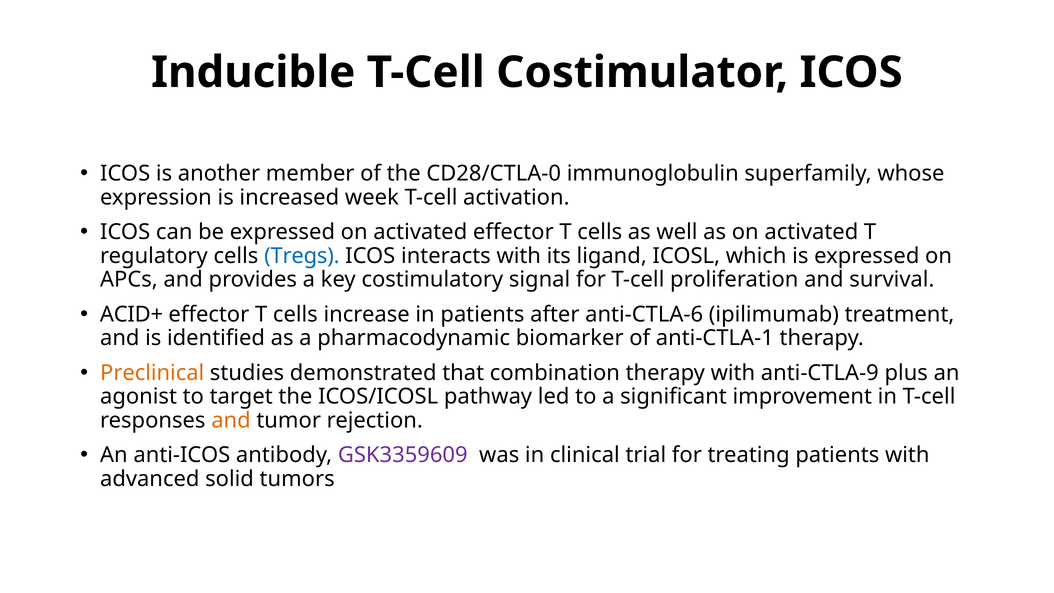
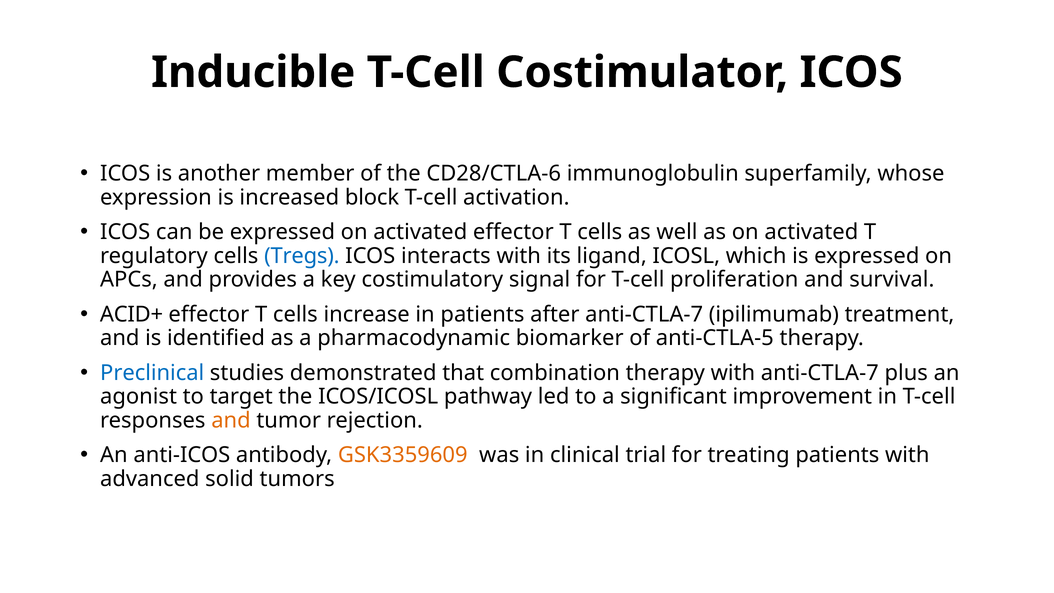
CD28/CTLA-0: CD28/CTLA-0 -> CD28/CTLA-6
week: week -> block
after anti-CTLA-6: anti-CTLA-6 -> anti-CTLA-7
anti-CTLA-1: anti-CTLA-1 -> anti-CTLA-5
Preclinical colour: orange -> blue
with anti-CTLA-9: anti-CTLA-9 -> anti-CTLA-7
GSK3359609 colour: purple -> orange
